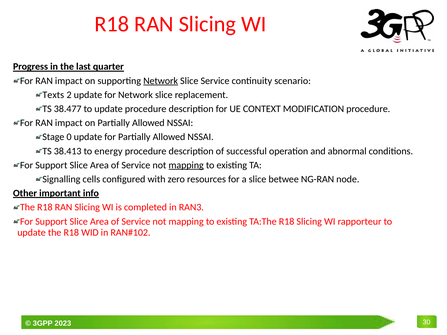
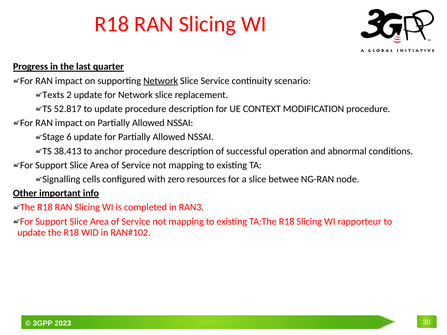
38.477: 38.477 -> 52.817
0: 0 -> 6
energy: energy -> anchor
mapping at (186, 165) underline: present -> none
